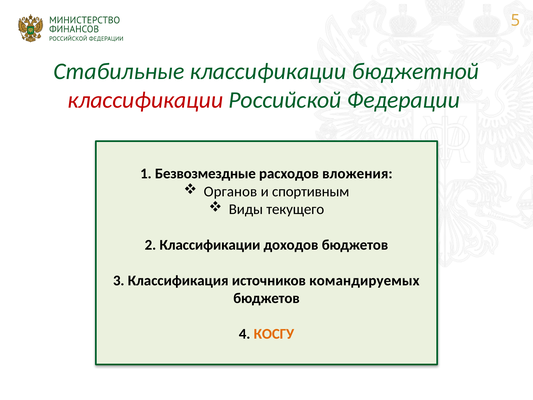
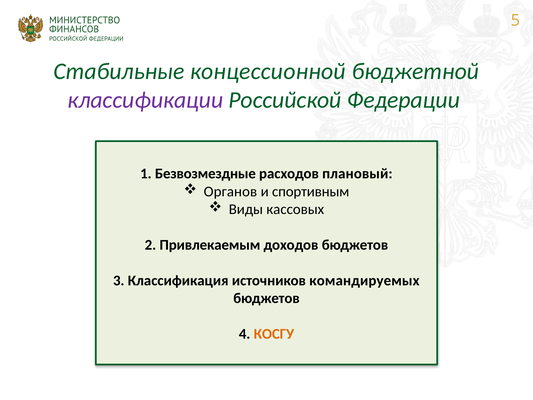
Стабильные классификации: классификации -> концессионной
классификации at (145, 100) colour: red -> purple
вложения: вложения -> плановый
текущего: текущего -> кассовых
2 Классификации: Классификации -> Привлекаемым
